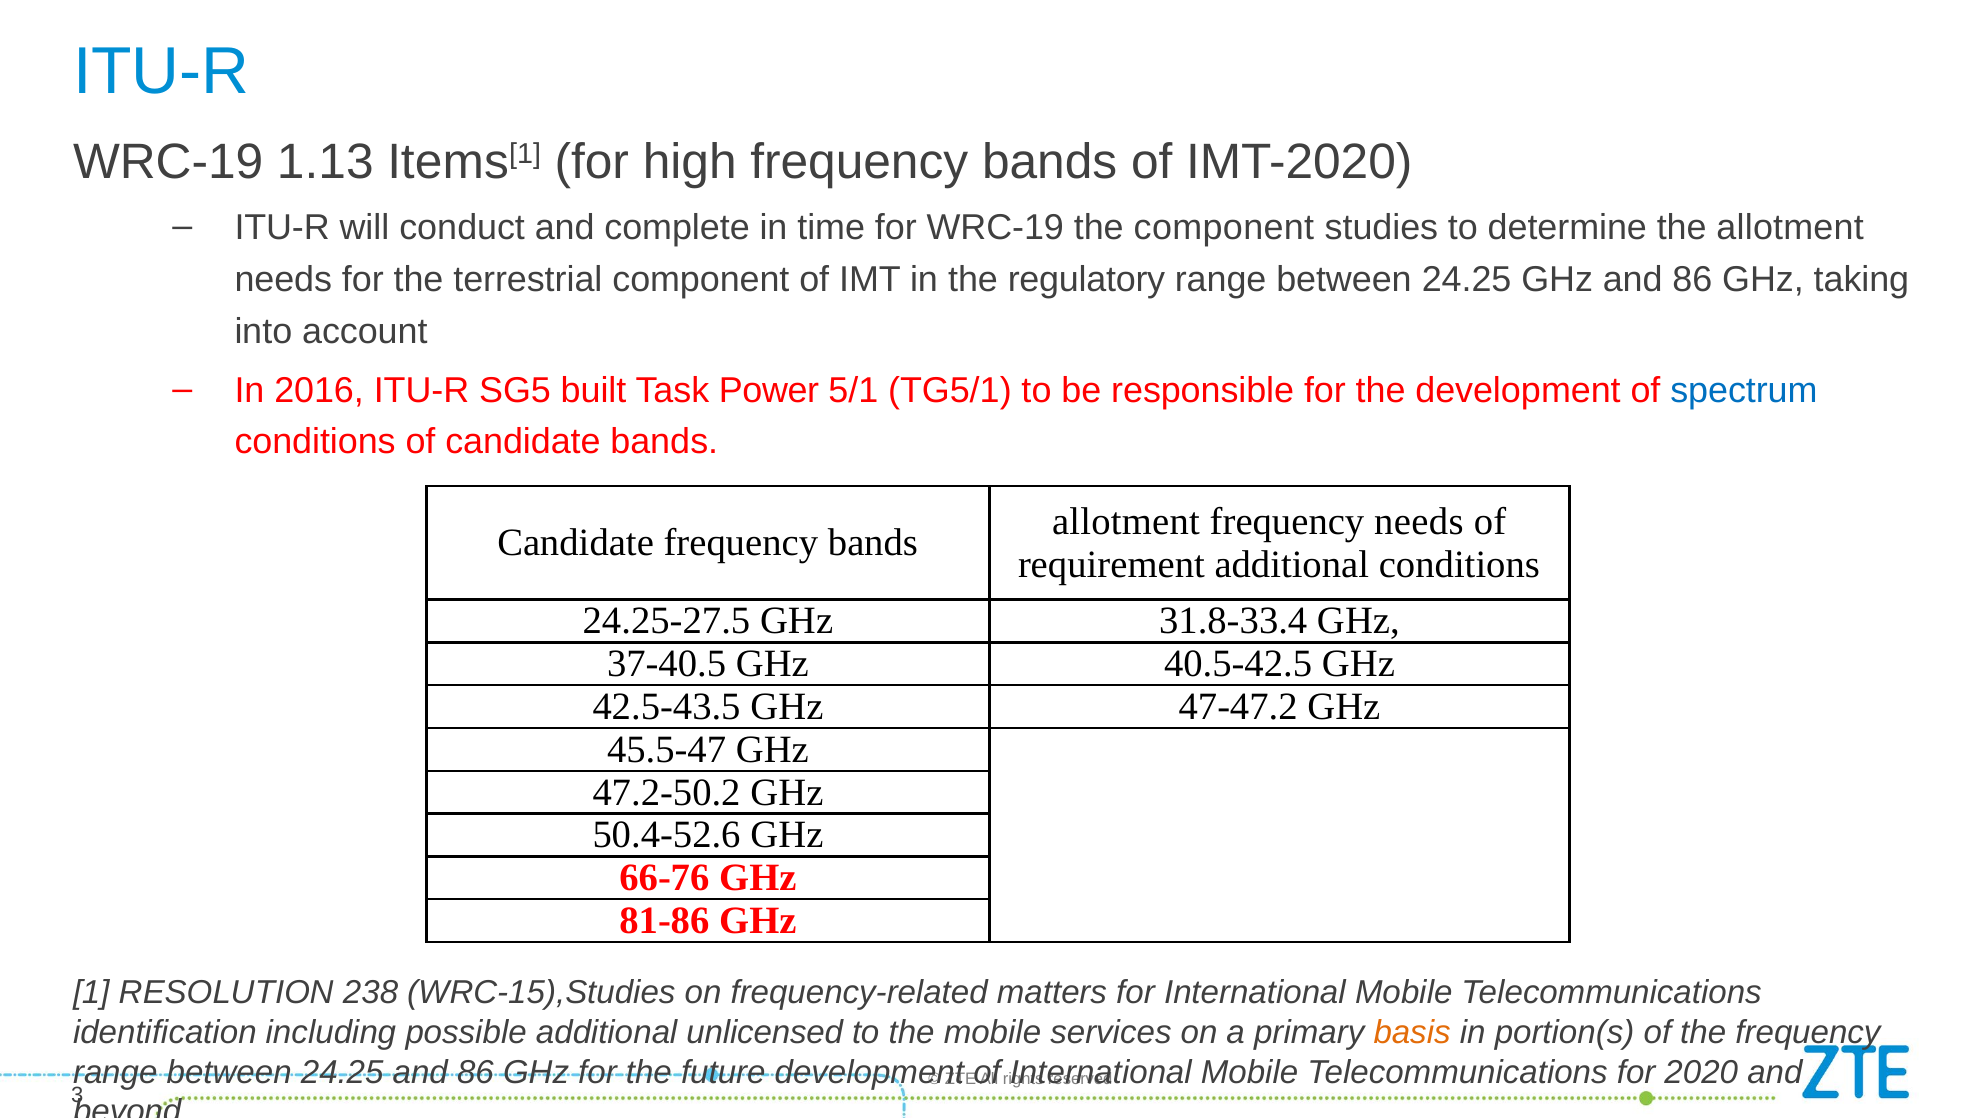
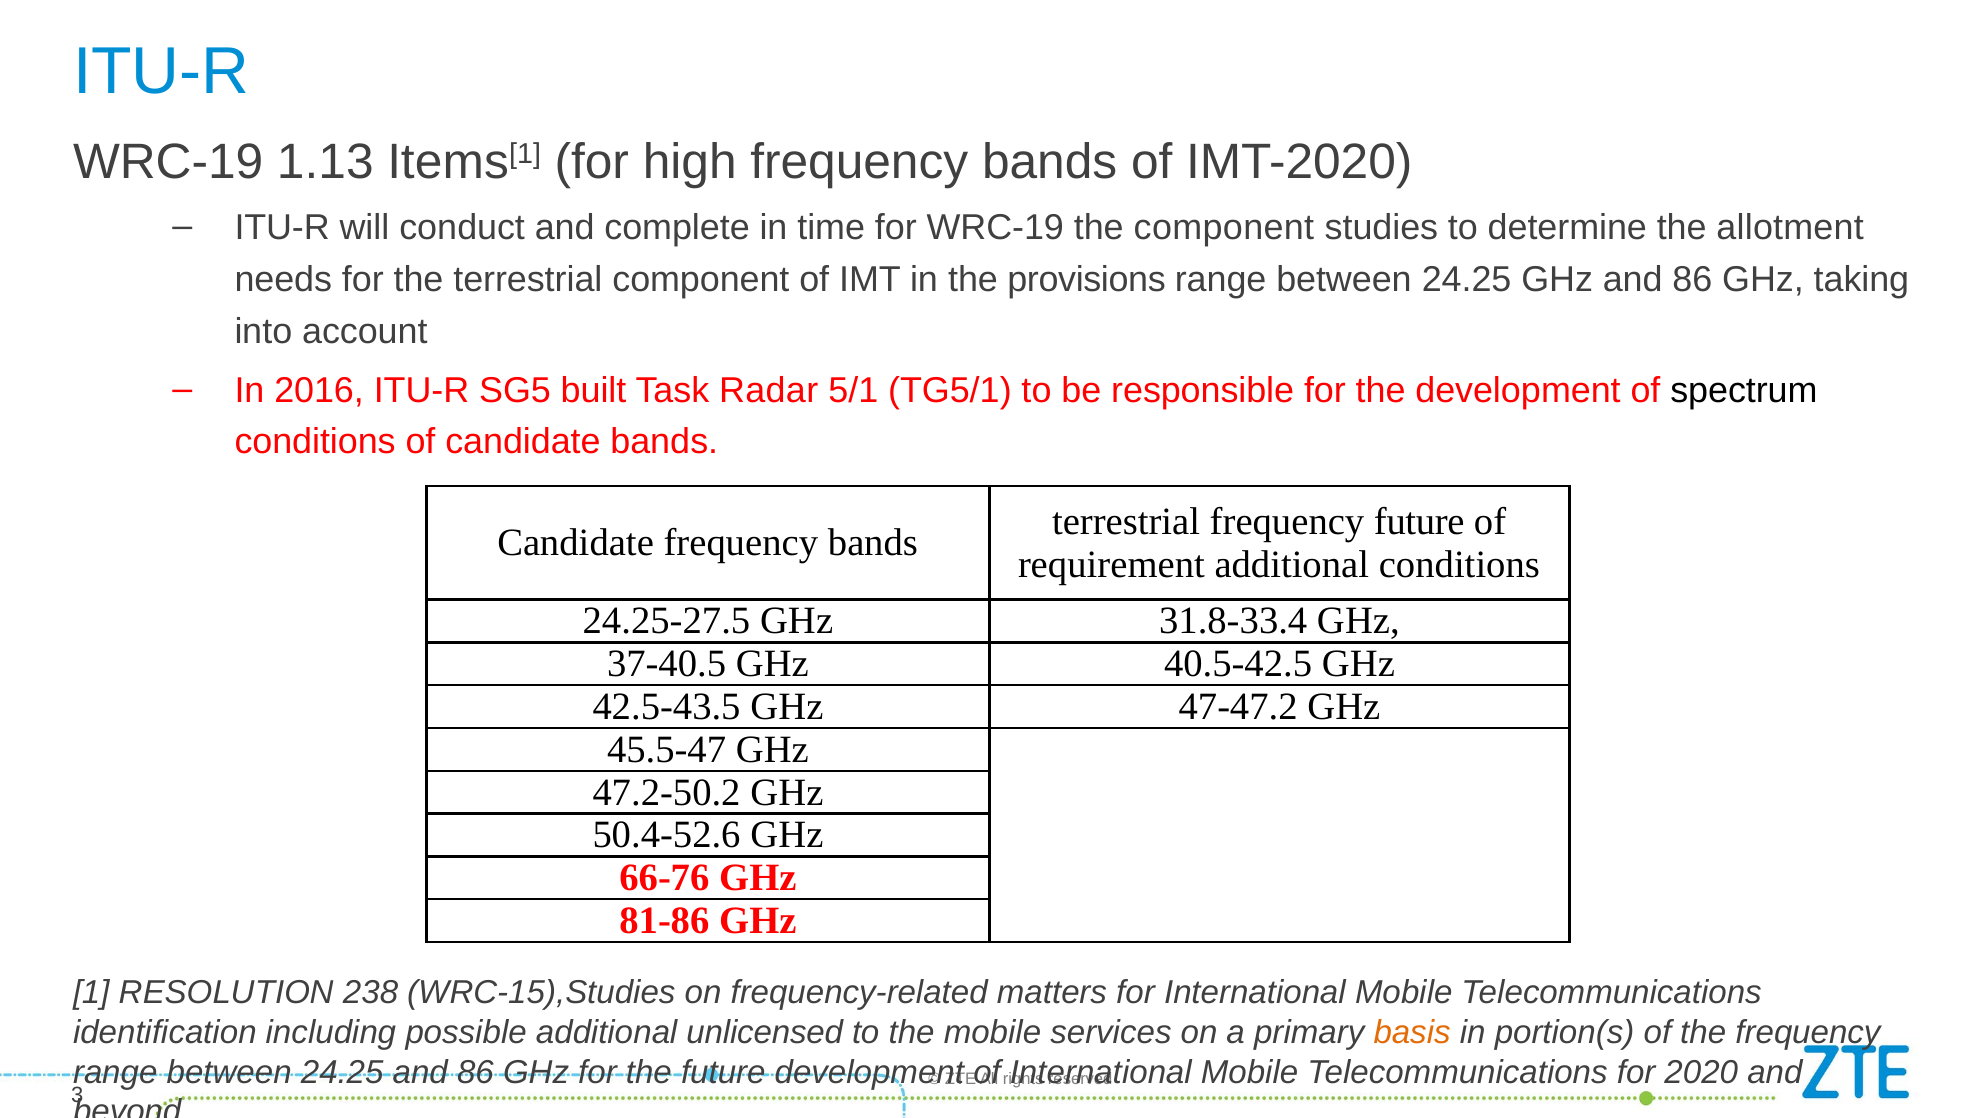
regulatory: regulatory -> provisions
Power: Power -> Radar
spectrum colour: blue -> black
allotment at (1126, 522): allotment -> terrestrial
frequency needs: needs -> future
